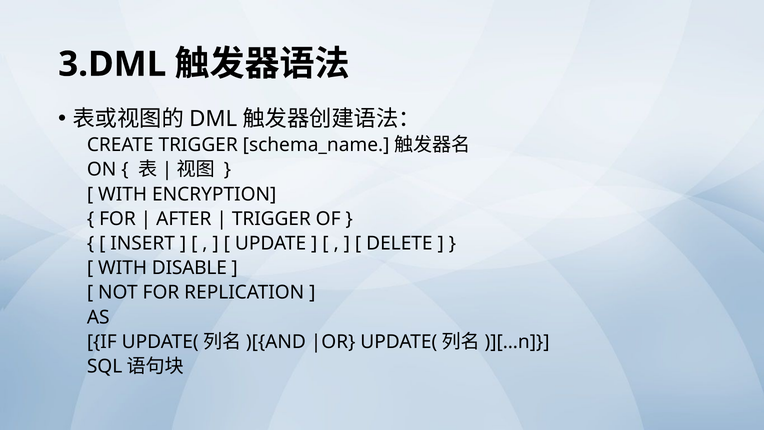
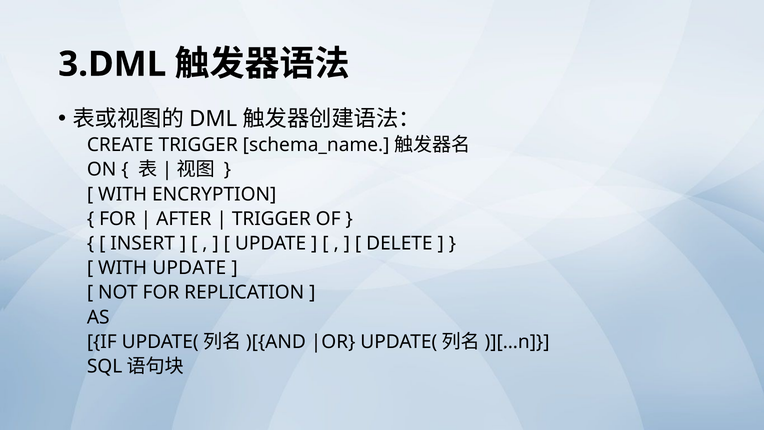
WITH DISABLE: DISABLE -> UPDATE
